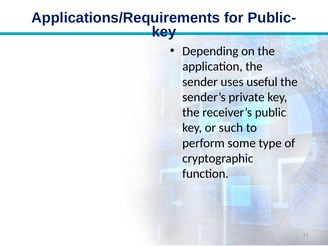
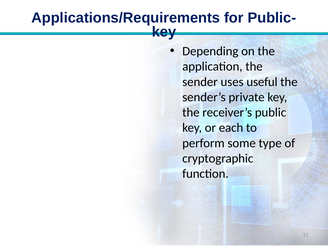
such: such -> each
